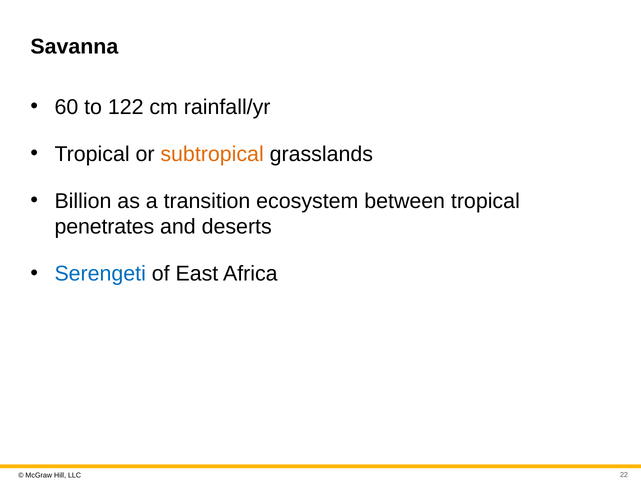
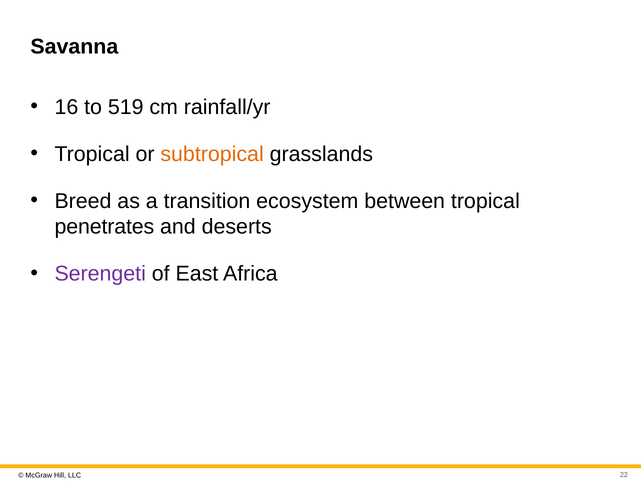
60: 60 -> 16
122: 122 -> 519
Billion: Billion -> Breed
Serengeti colour: blue -> purple
